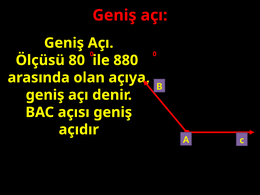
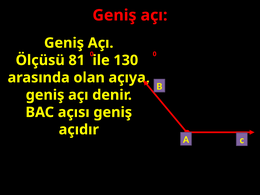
80: 80 -> 81
880: 880 -> 130
